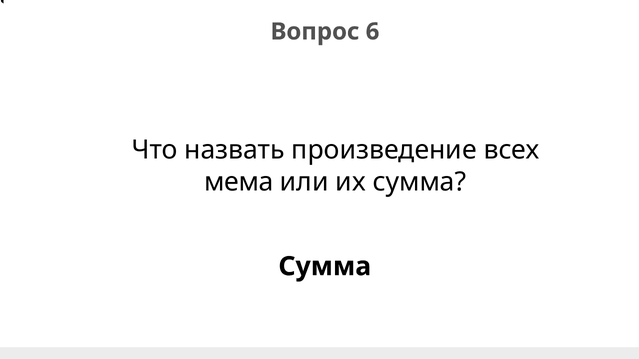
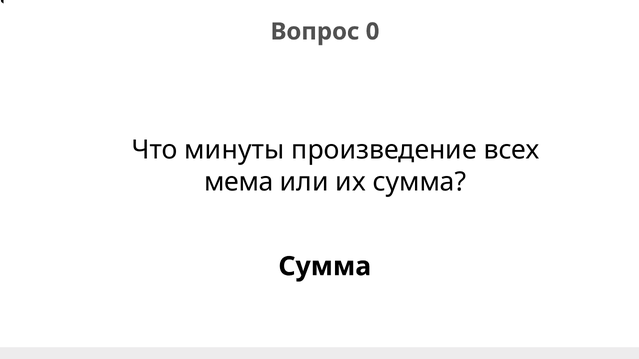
6: 6 -> 0
назвать: назвать -> минуты
